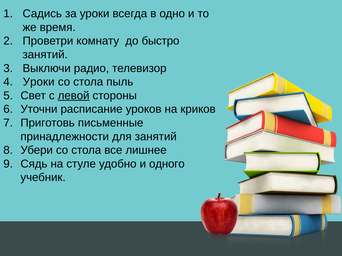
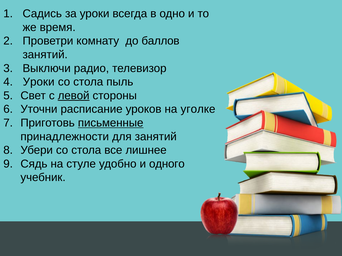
быстро: быстро -> баллов
криков: криков -> уголке
письменные underline: none -> present
